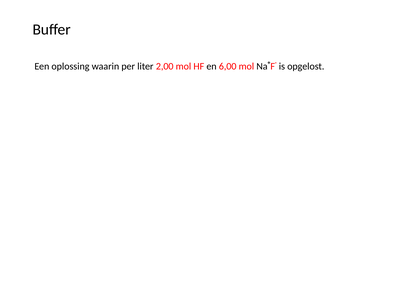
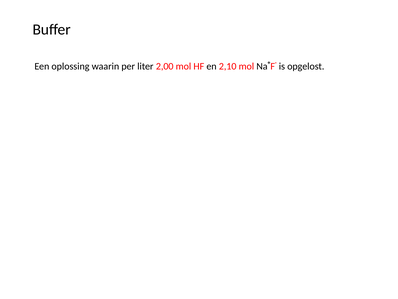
6,00: 6,00 -> 2,10
